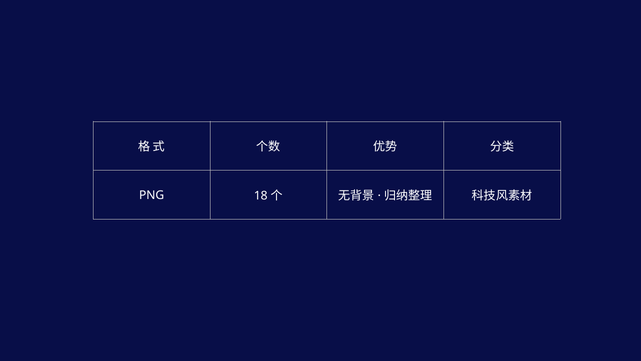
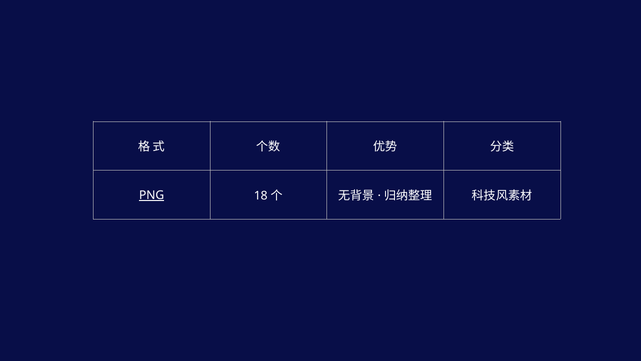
PNG underline: none -> present
